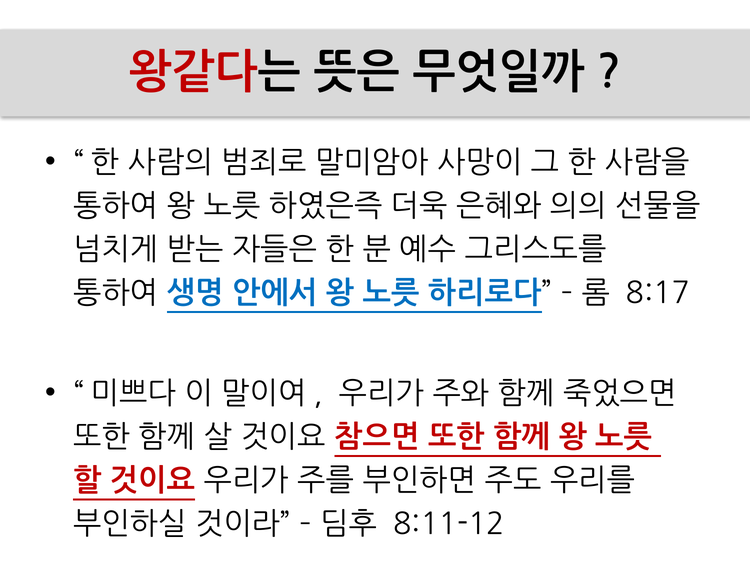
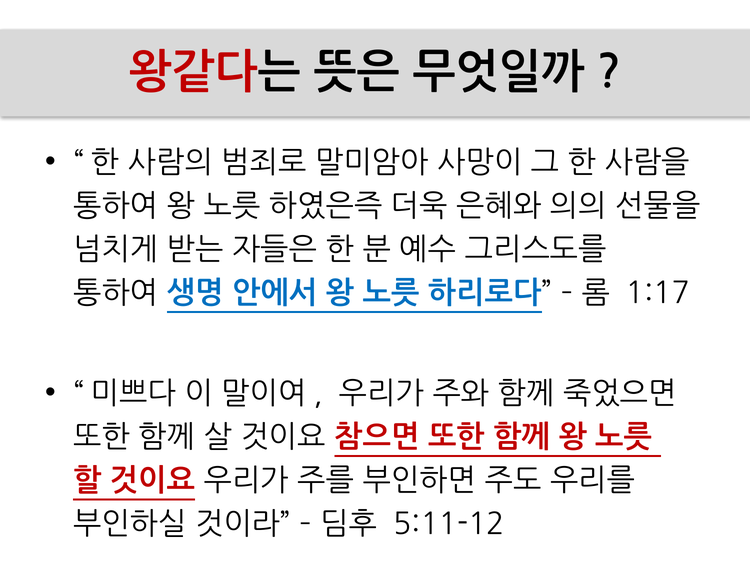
8:17: 8:17 -> 1:17
8:11-12: 8:11-12 -> 5:11-12
